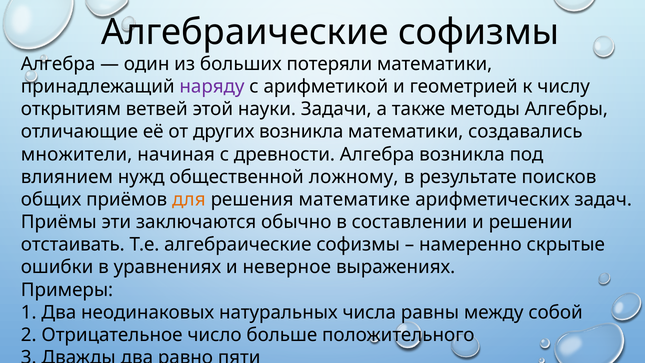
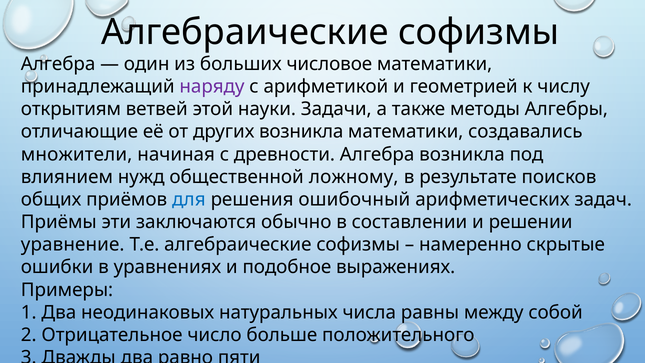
потеряли: потеряли -> числовое
для colour: orange -> blue
математике: математике -> ошибочный
отстаивать: отстаивать -> уравнение
неверное: неверное -> подобное
